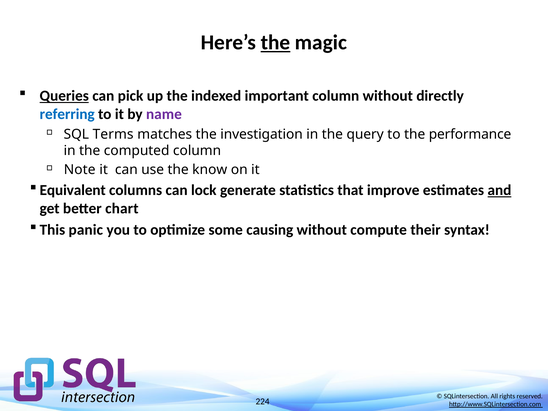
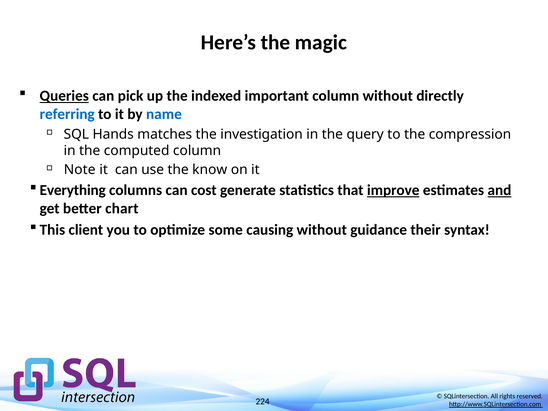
the at (275, 43) underline: present -> none
name colour: purple -> blue
Terms: Terms -> Hands
performance: performance -> compression
Equivalent: Equivalent -> Everything
lock: lock -> cost
improve underline: none -> present
panic: panic -> client
compute: compute -> guidance
